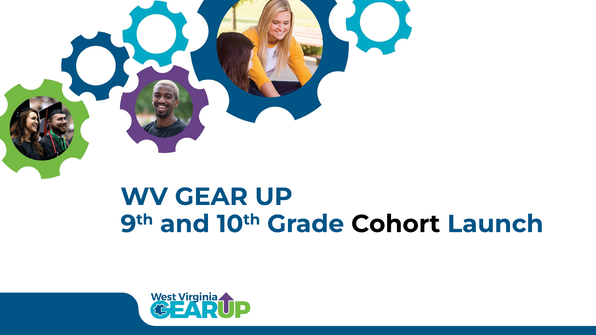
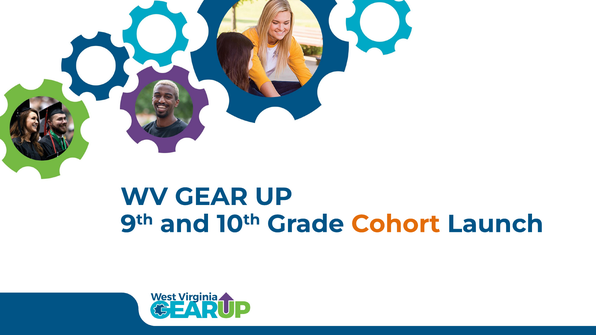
Cohort colour: black -> orange
